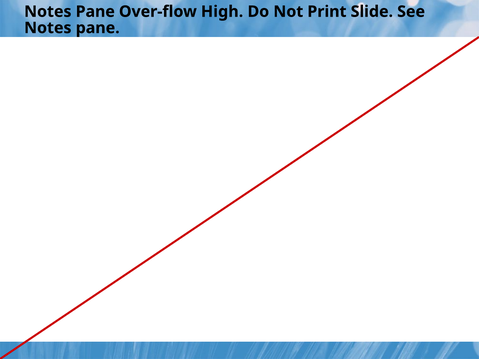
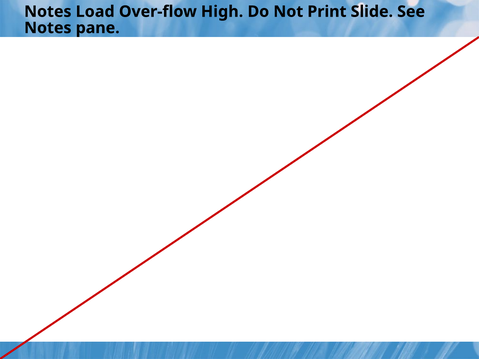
Pane at (95, 12): Pane -> Load
